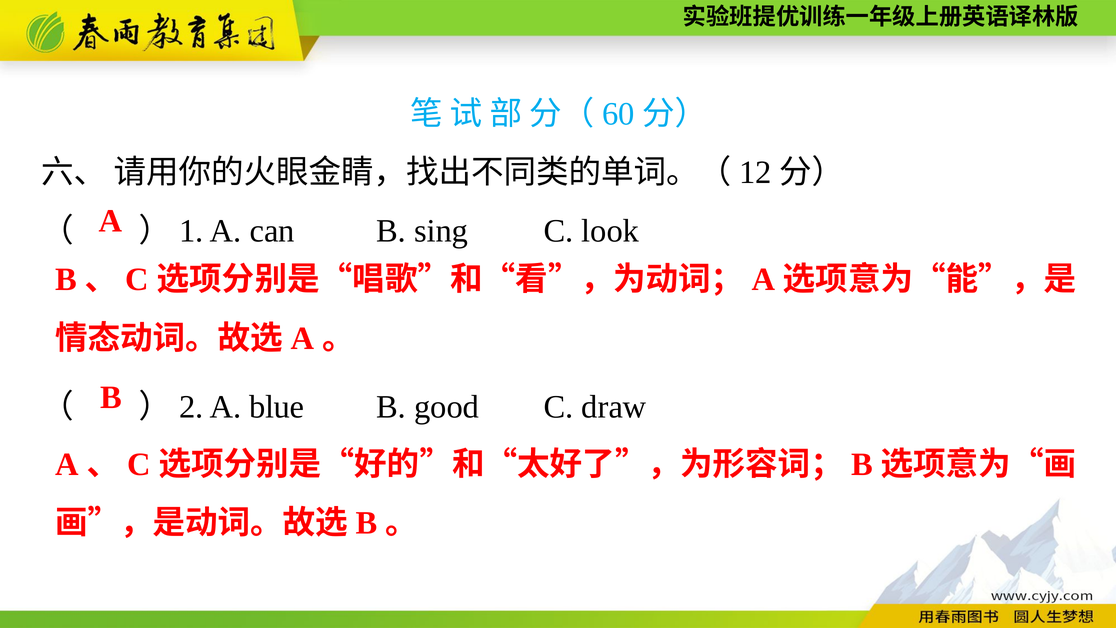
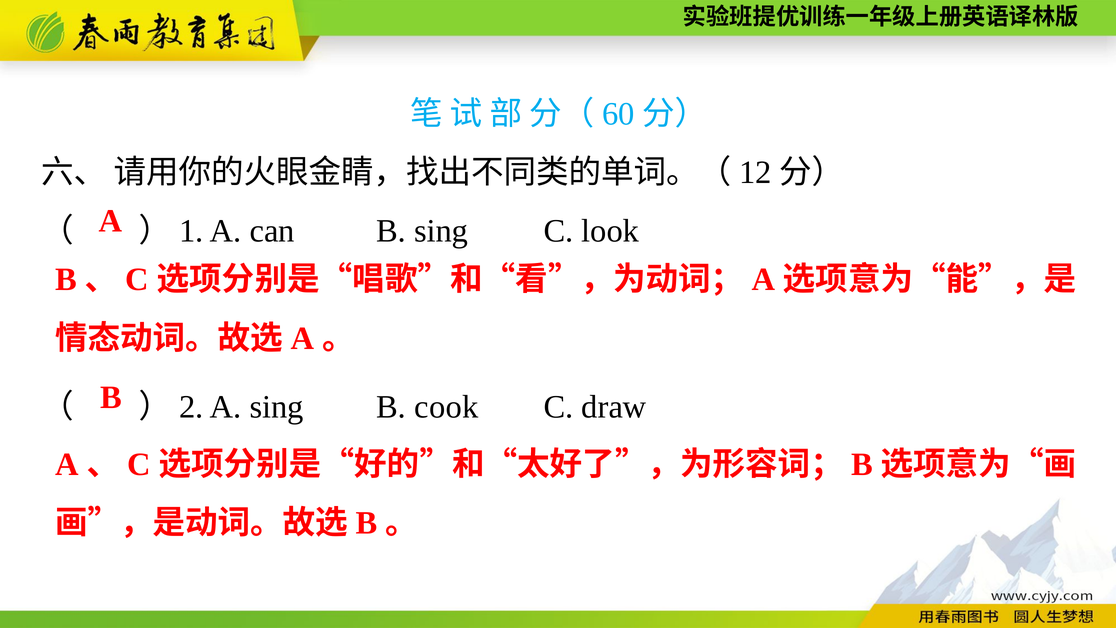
A blue: blue -> sing
good: good -> cook
